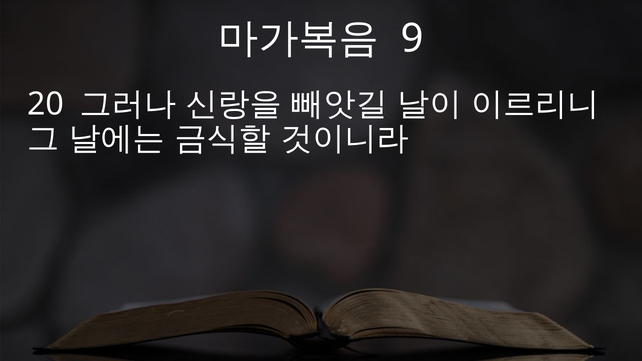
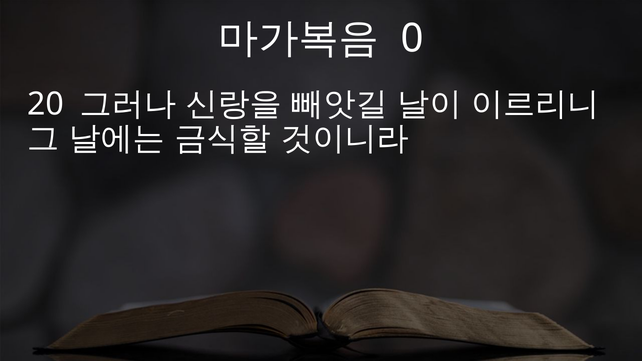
9: 9 -> 0
